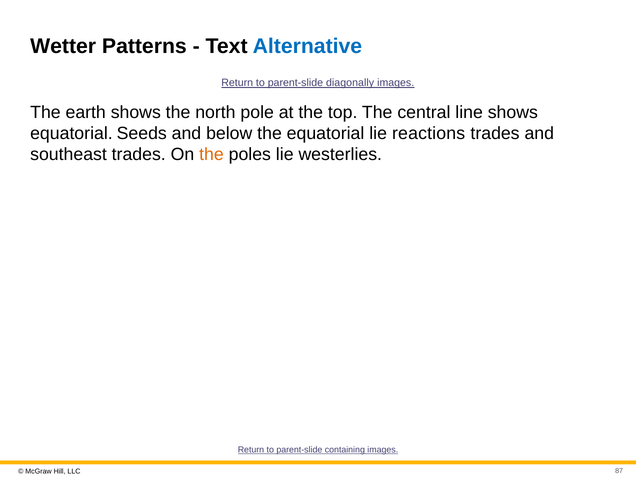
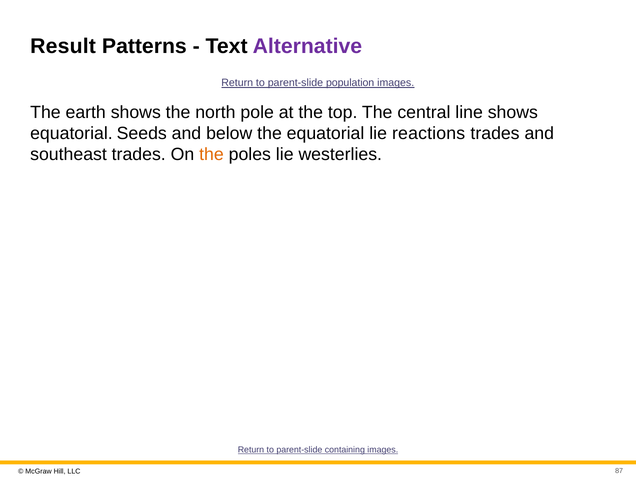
Wetter: Wetter -> Result
Alternative colour: blue -> purple
diagonally: diagonally -> population
